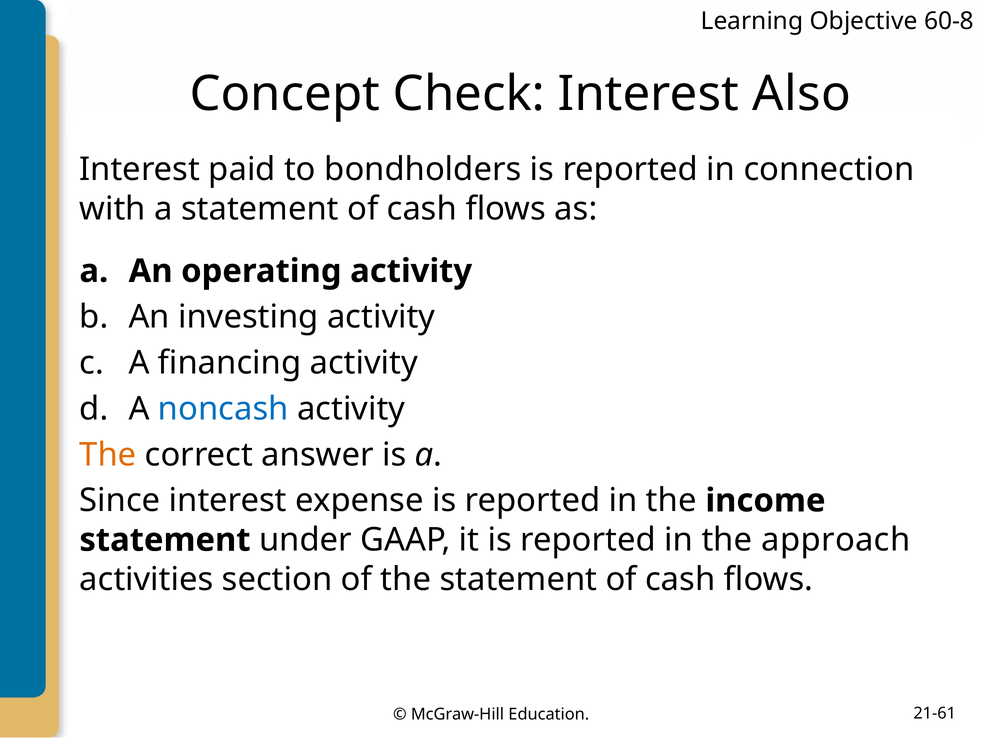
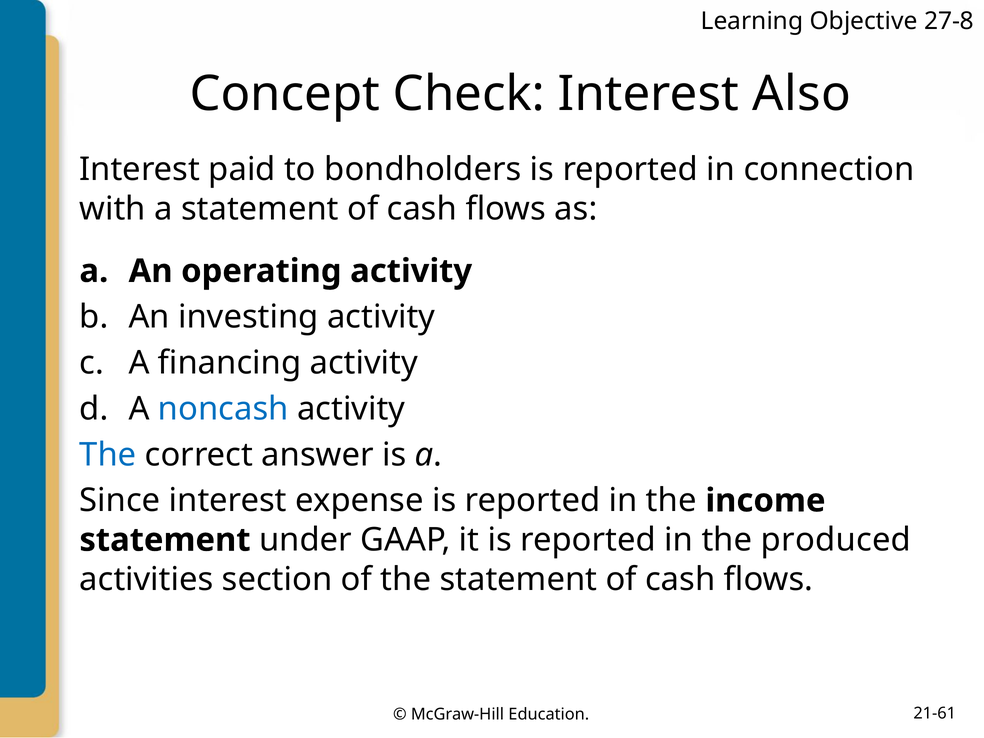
60-8: 60-8 -> 27-8
The at (108, 455) colour: orange -> blue
approach: approach -> produced
